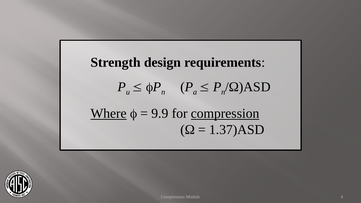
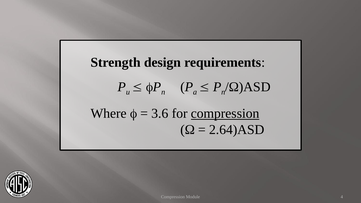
Where underline: present -> none
9.9: 9.9 -> 3.6
1.37)ASD: 1.37)ASD -> 2.64)ASD
